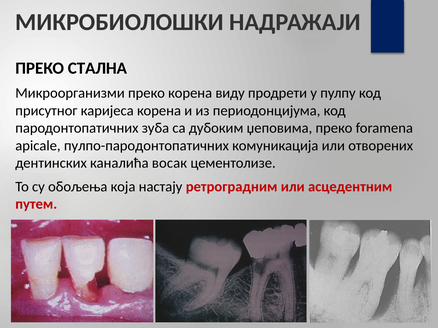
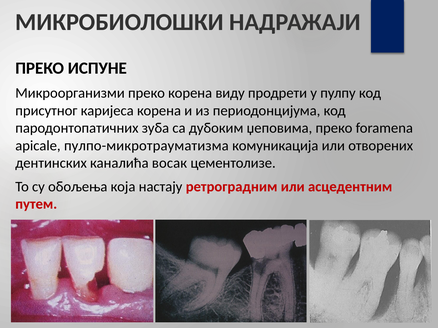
СТАЛНА: СТАЛНА -> ИСПУНЕ
пулпо-пародонтопатичних: пулпо-пародонтопатичних -> пулпо-микротрауматизма
